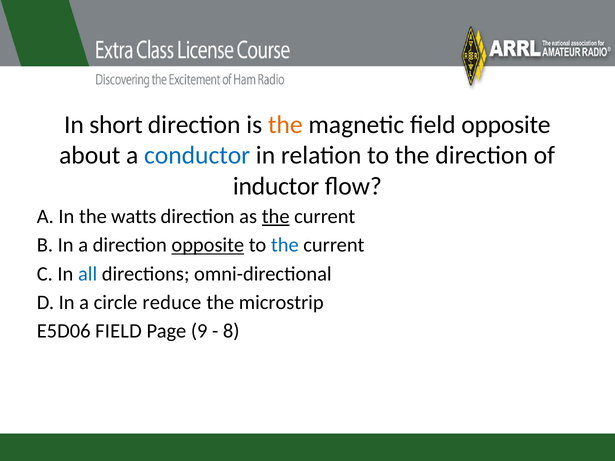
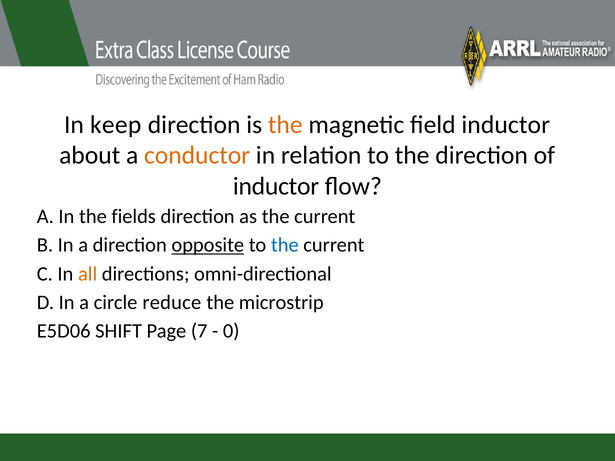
short: short -> keep
field opposite: opposite -> inductor
conductor colour: blue -> orange
watts: watts -> fields
the at (276, 217) underline: present -> none
all colour: blue -> orange
E5D06 FIELD: FIELD -> SHIFT
9: 9 -> 7
8: 8 -> 0
